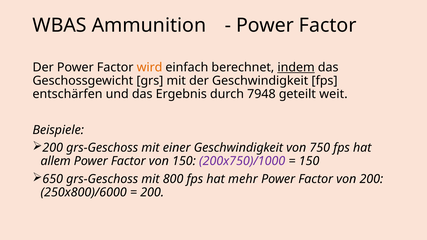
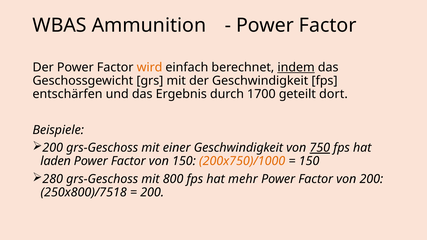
7948: 7948 -> 1700
weit: weit -> dort
750 underline: none -> present
allem: allem -> laden
200x750)/1000 colour: purple -> orange
650: 650 -> 280
250x800)/6000: 250x800)/6000 -> 250x800)/7518
